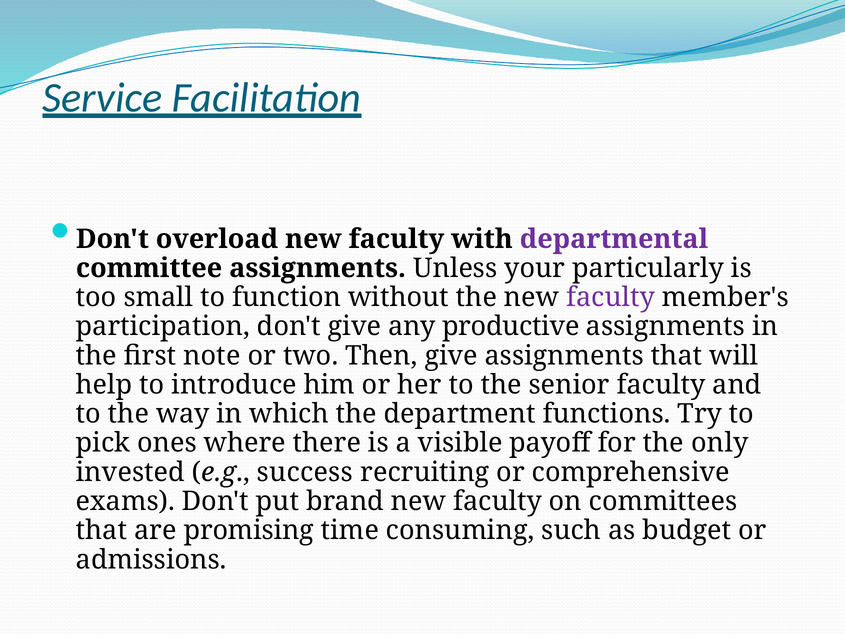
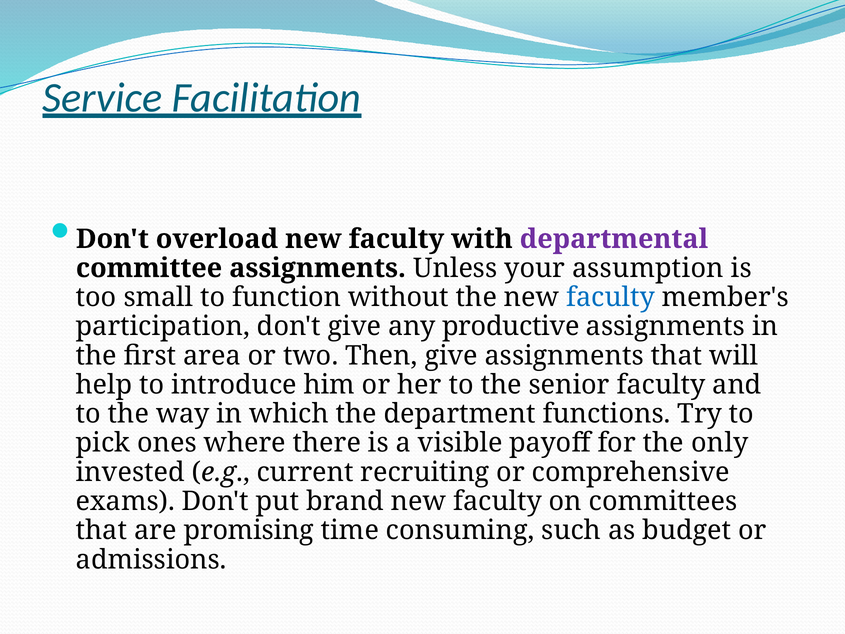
particularly: particularly -> assumption
faculty at (610, 297) colour: purple -> blue
note: note -> area
success: success -> current
